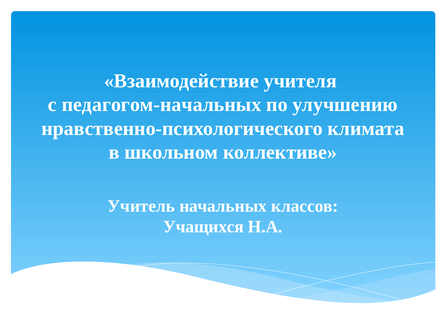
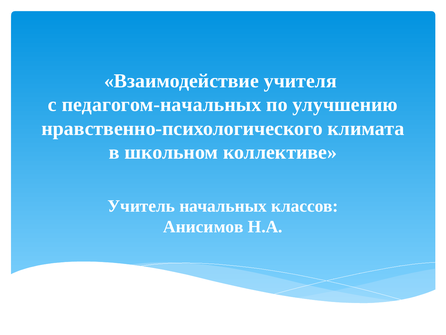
Учащихся: Учащихся -> Анисимов
